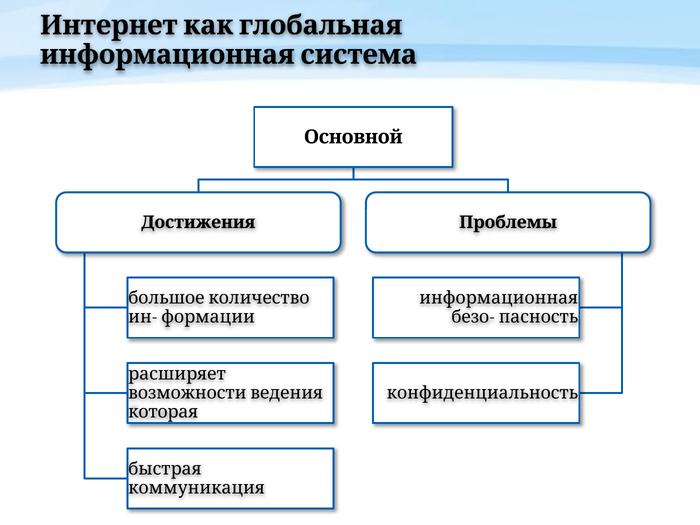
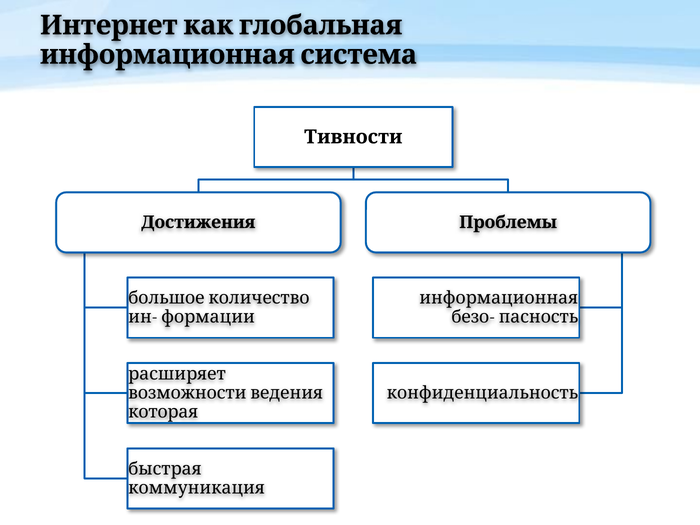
Основной: Основной -> Тивности
